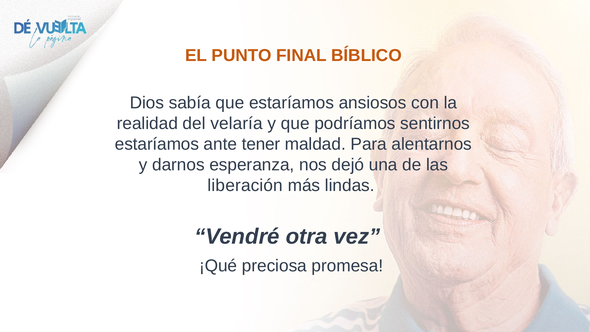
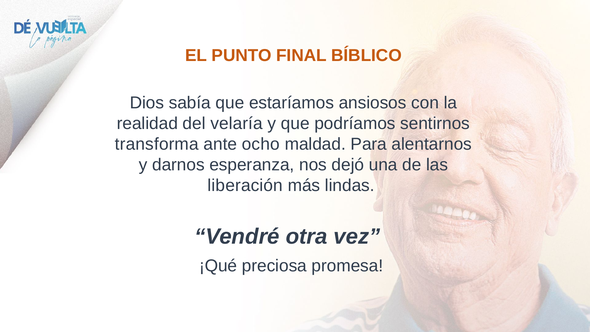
estaríamos at (157, 144): estaríamos -> transforma
tener: tener -> ocho
